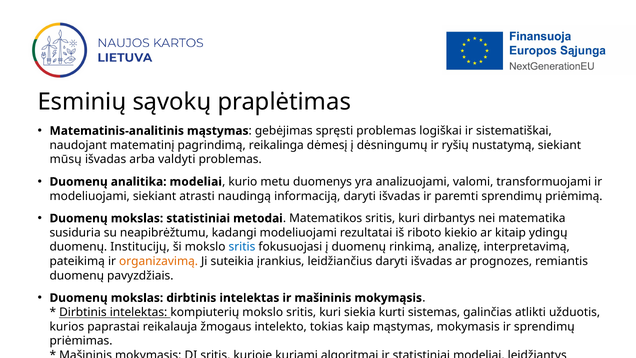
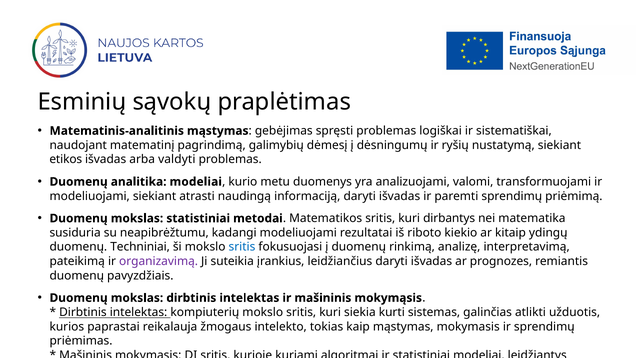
reikalinga: reikalinga -> galimybių
mūsų: mūsų -> etikos
Institucijų: Institucijų -> Techniniai
organizavimą colour: orange -> purple
